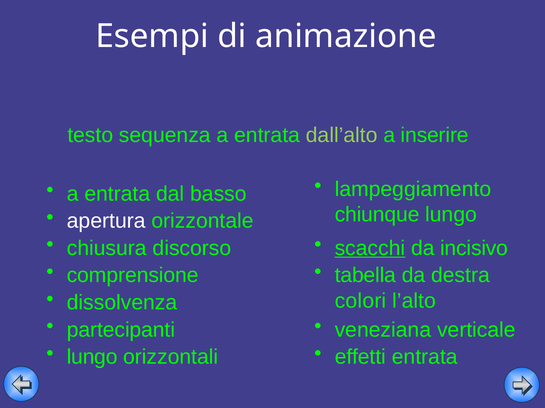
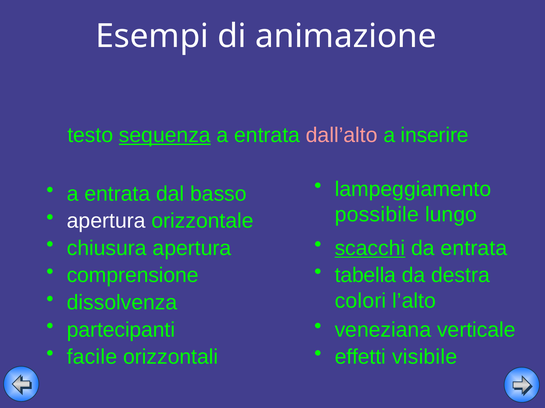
sequenza underline: none -> present
dall’alto colour: light green -> pink
chiunque: chiunque -> possibile
chiusura discorso: discorso -> apertura
da incisivo: incisivo -> entrata
lungo at (92, 358): lungo -> facile
effetti entrata: entrata -> visibile
